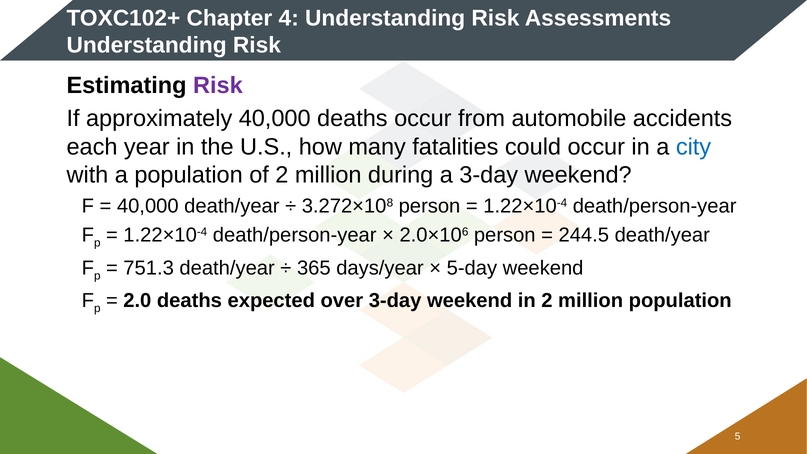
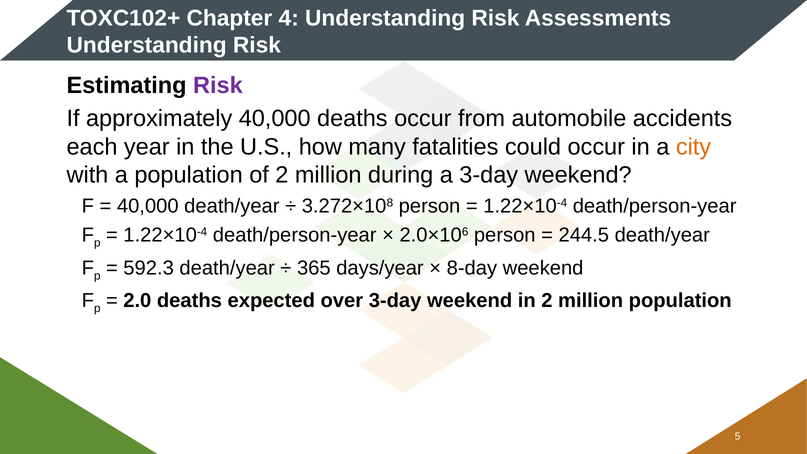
city colour: blue -> orange
751.3: 751.3 -> 592.3
5-day: 5-day -> 8-day
